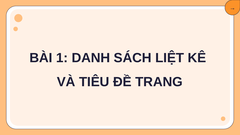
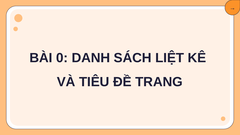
1: 1 -> 0
